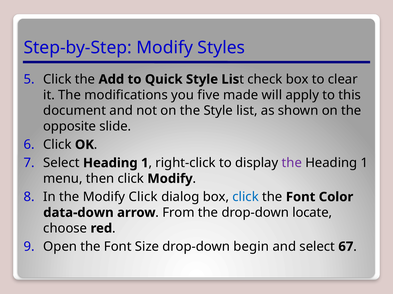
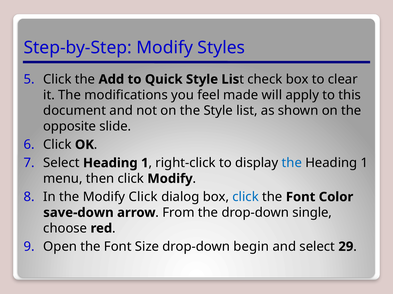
five: five -> feel
the at (292, 163) colour: purple -> blue
data-down: data-down -> save-down
locate: locate -> single
67: 67 -> 29
